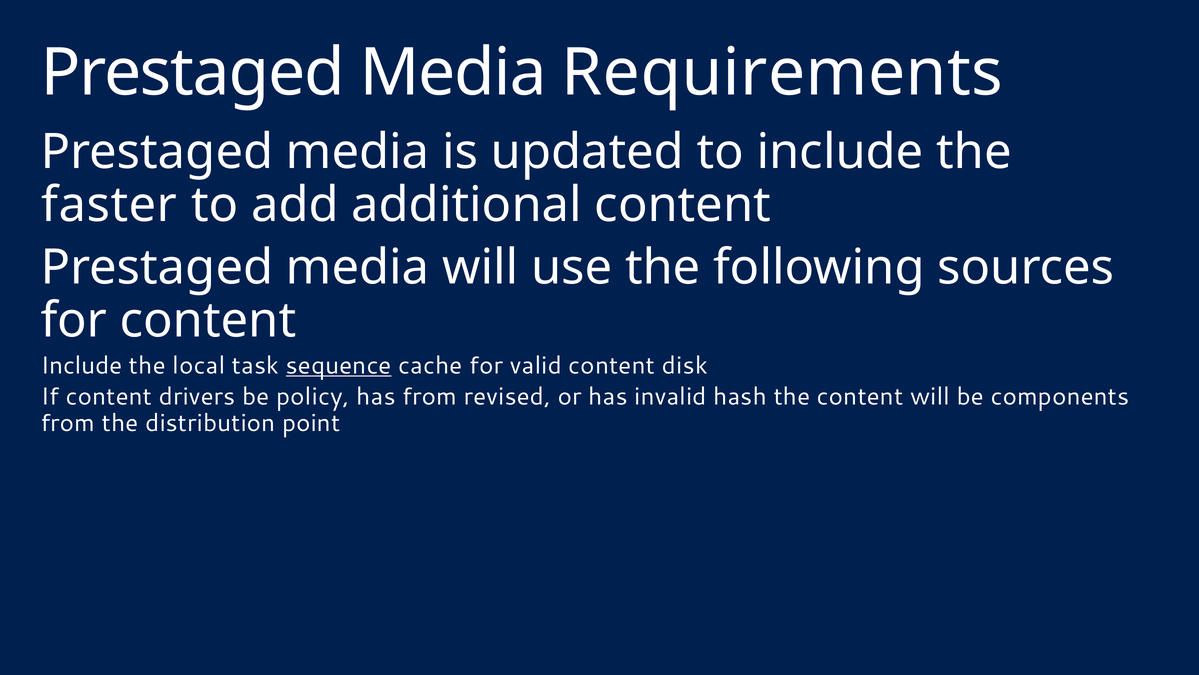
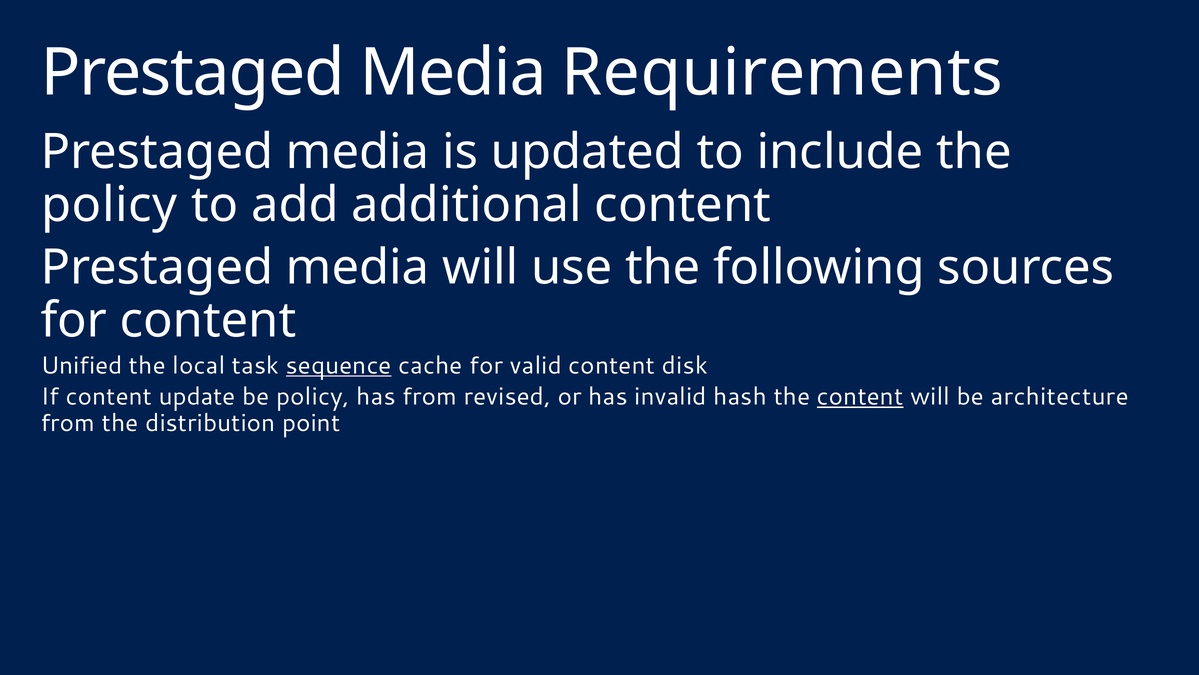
faster at (109, 205): faster -> policy
Include at (82, 365): Include -> Unified
drivers: drivers -> update
content at (860, 396) underline: none -> present
components: components -> architecture
